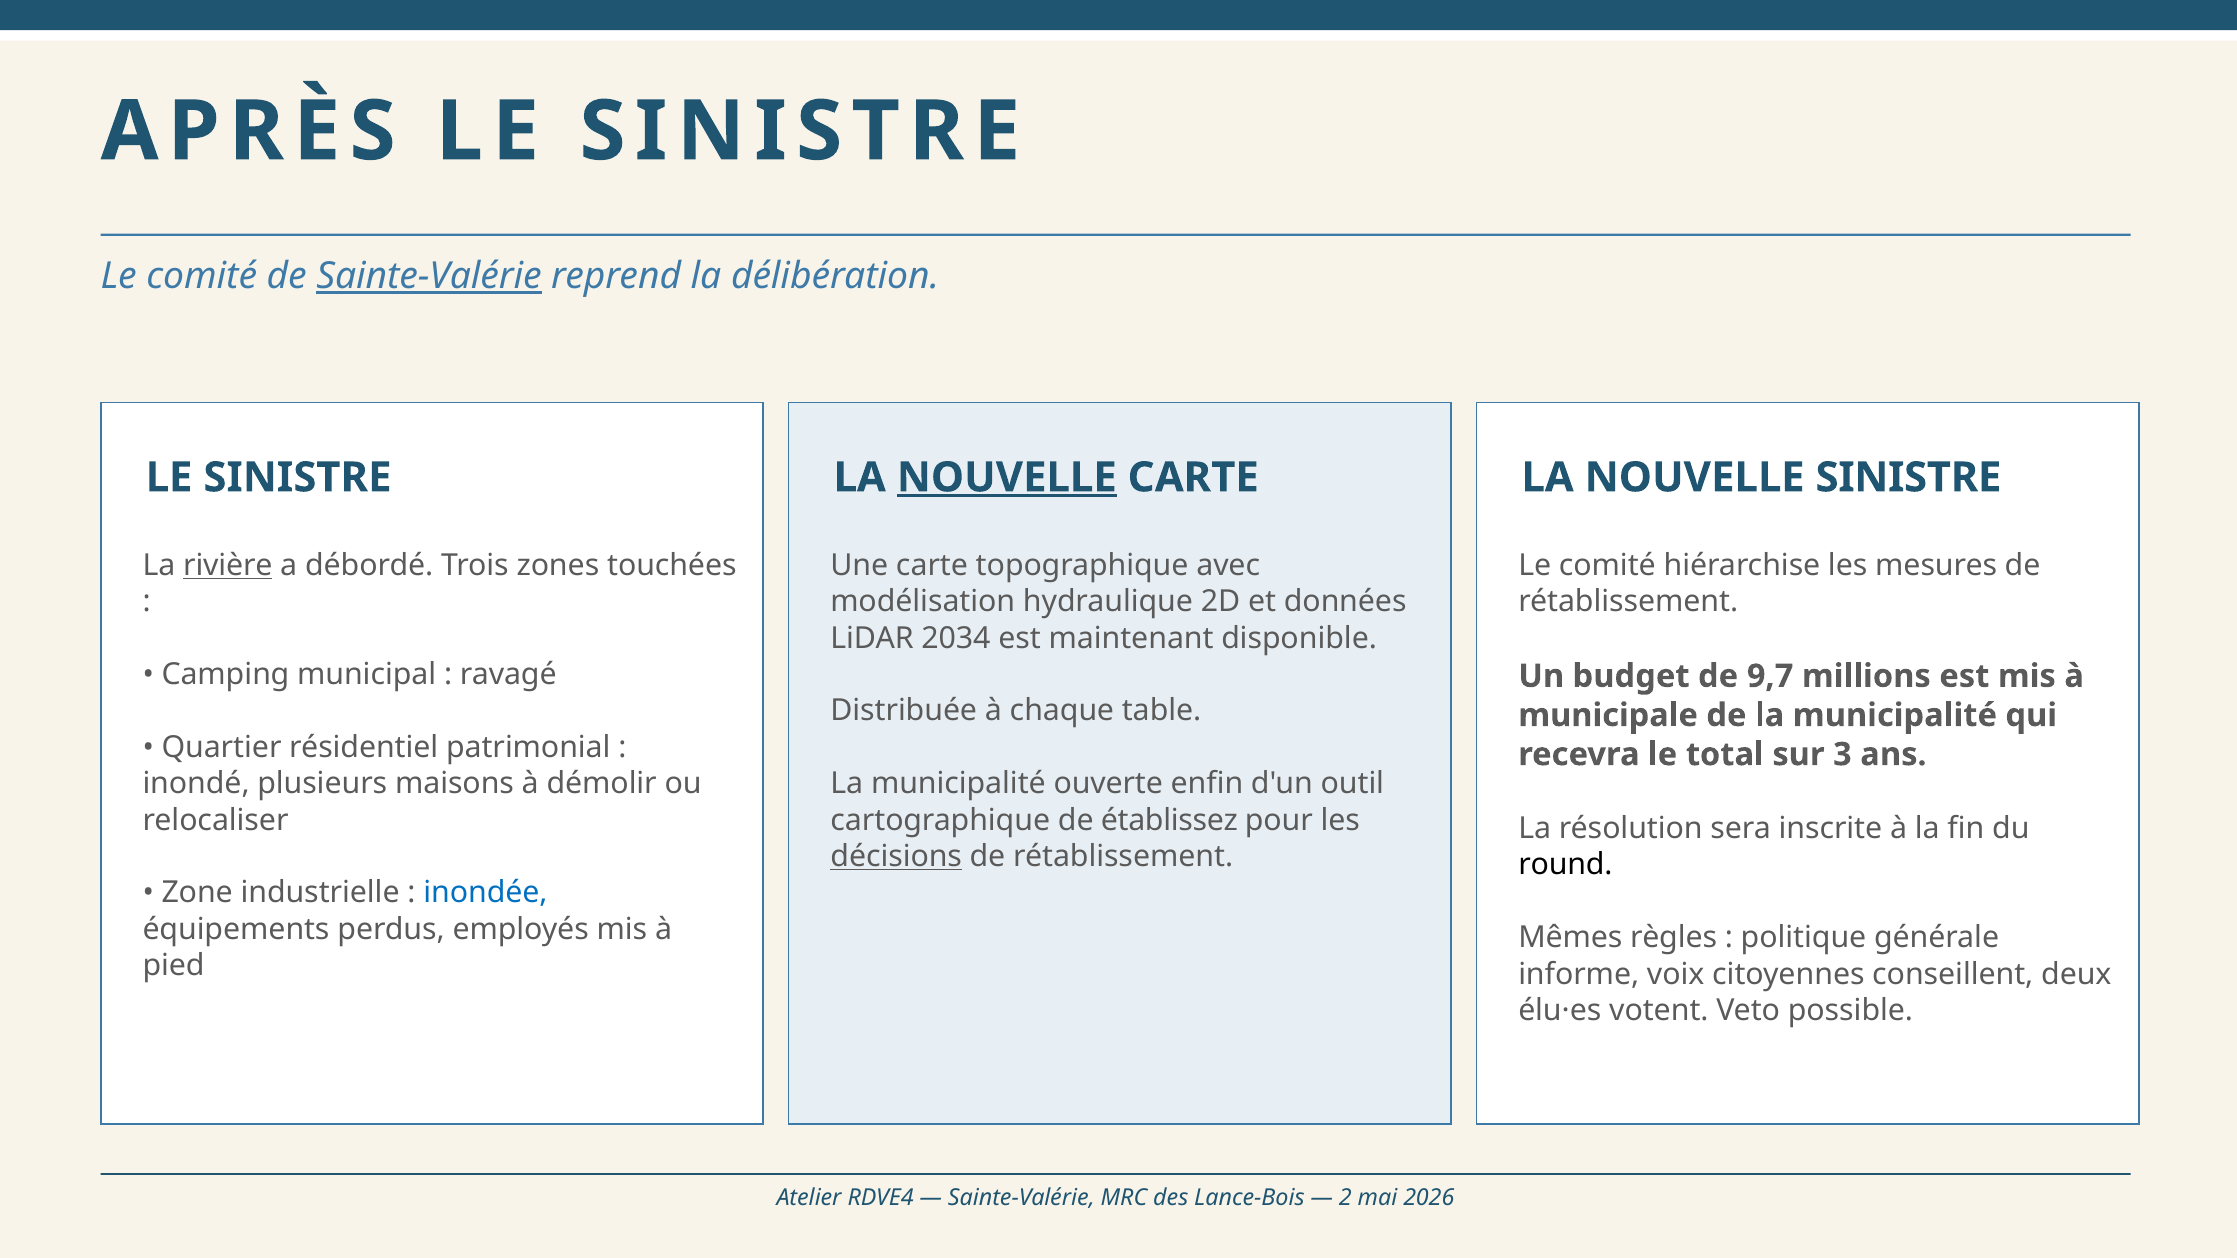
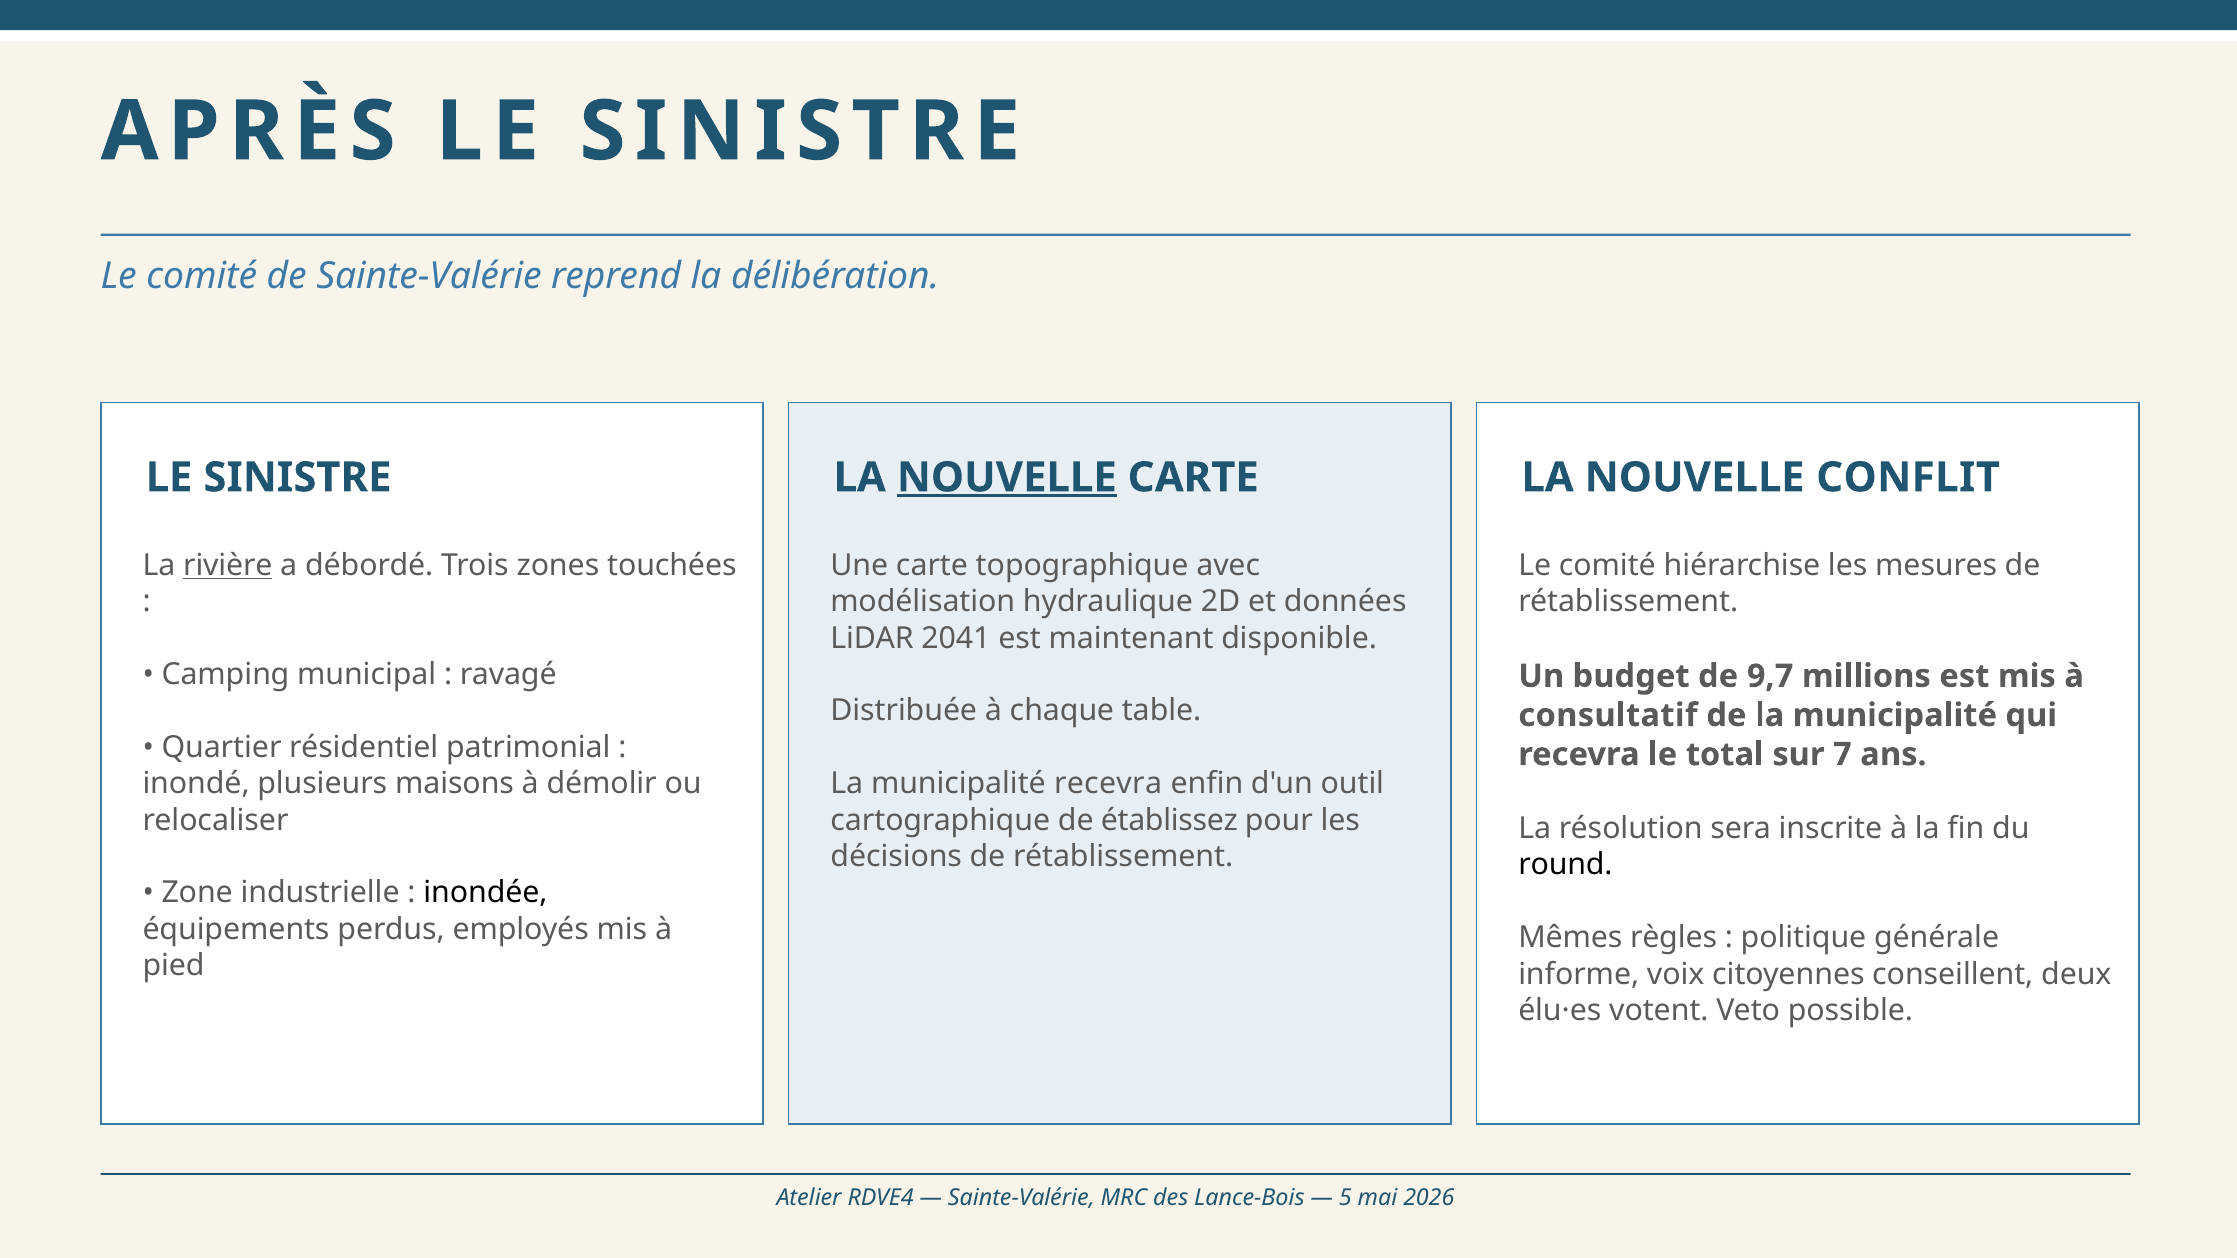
Sainte-Valérie at (429, 277) underline: present -> none
NOUVELLE SINISTRE: SINISTRE -> CONFLIT
2034: 2034 -> 2041
municipale: municipale -> consultatif
3: 3 -> 7
municipalité ouverte: ouverte -> recevra
décisions underline: present -> none
inondée colour: blue -> black
2: 2 -> 5
